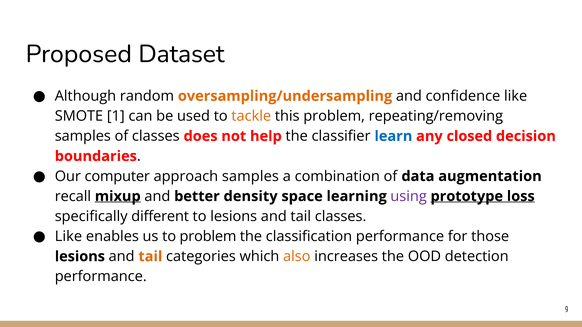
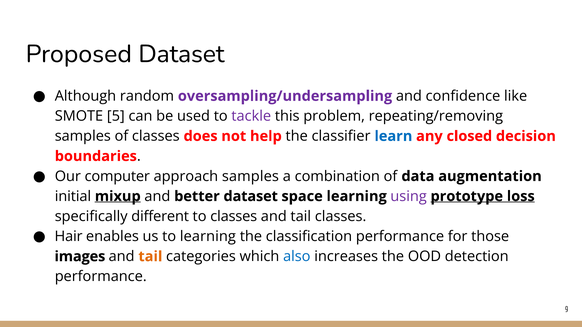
oversampling/undersampling colour: orange -> purple
1: 1 -> 5
tackle colour: orange -> purple
recall: recall -> initial
better density: density -> dataset
to lesions: lesions -> classes
Like at (68, 237): Like -> Hair
to problem: problem -> learning
lesions at (80, 257): lesions -> images
also colour: orange -> blue
